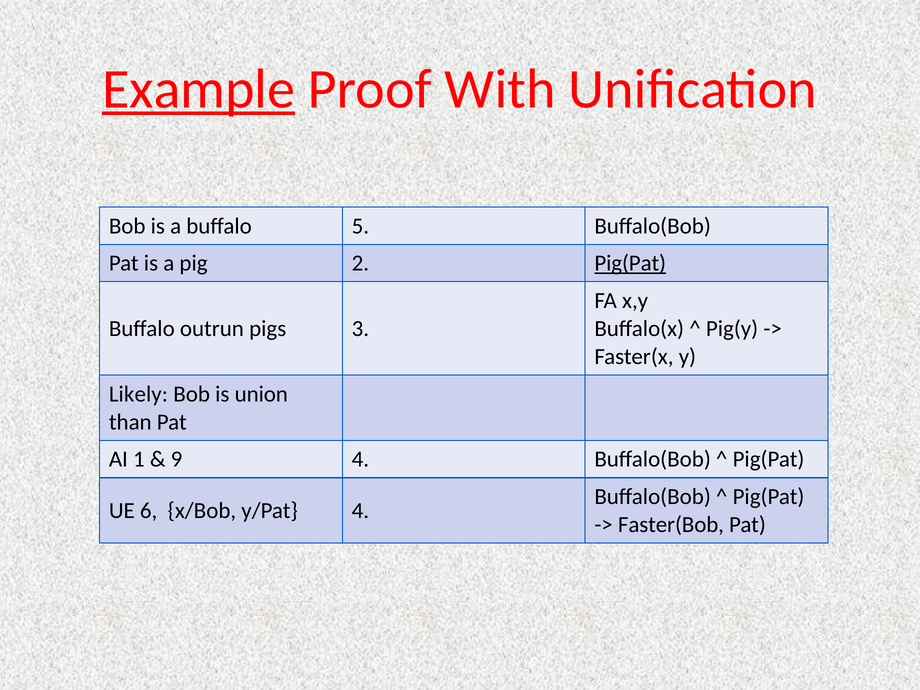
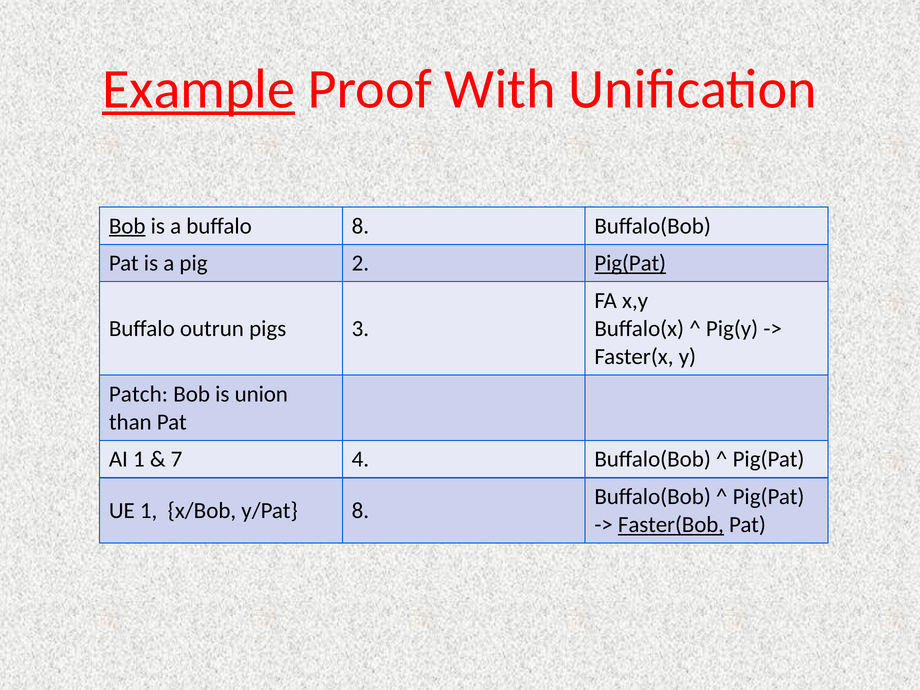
Bob at (127, 226) underline: none -> present
buffalo 5: 5 -> 8
Likely: Likely -> Patch
9: 9 -> 7
UE 6: 6 -> 1
y/Pat 4: 4 -> 8
Faster(Bob underline: none -> present
